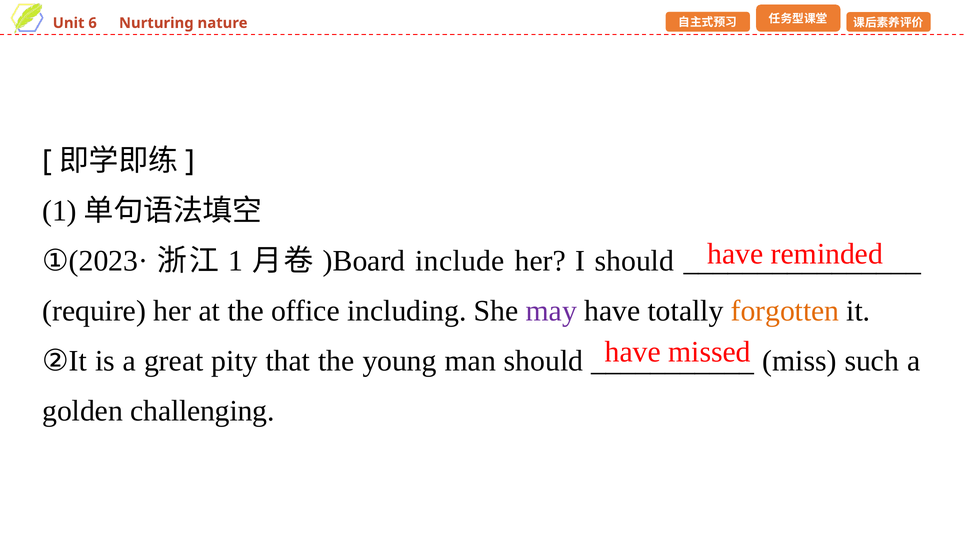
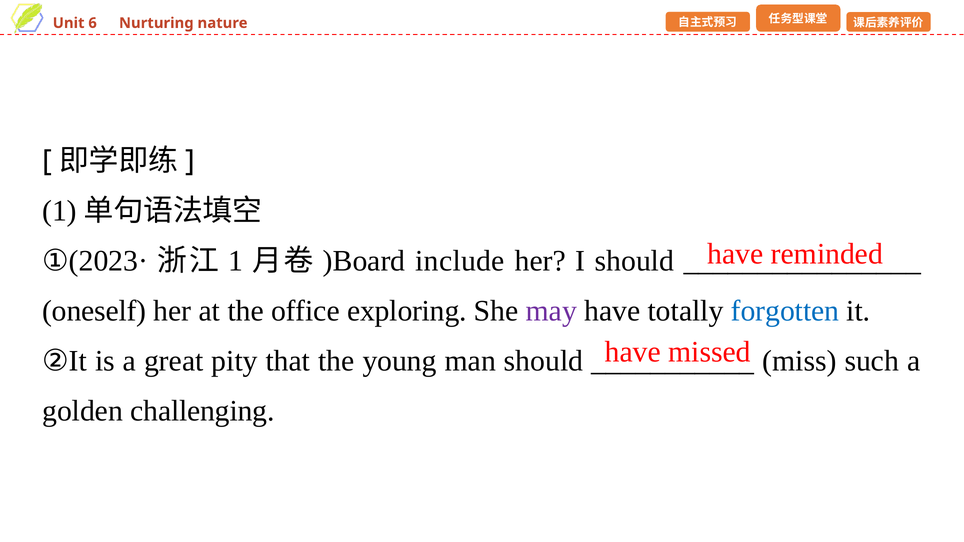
require: require -> oneself
including: including -> exploring
forgotten colour: orange -> blue
